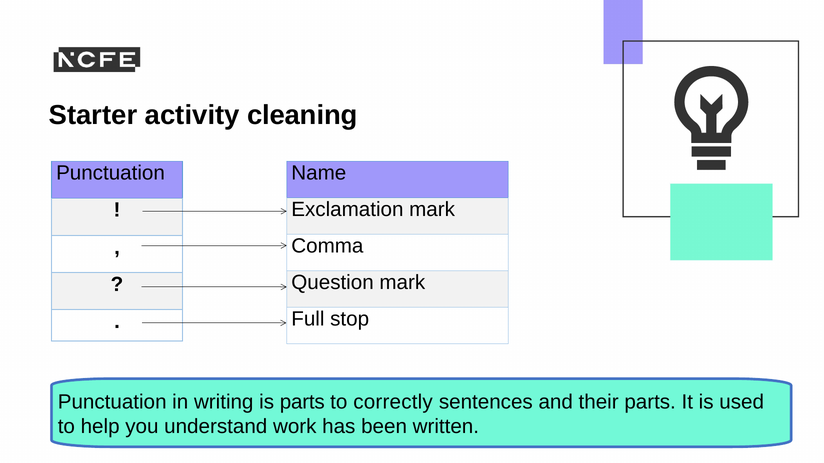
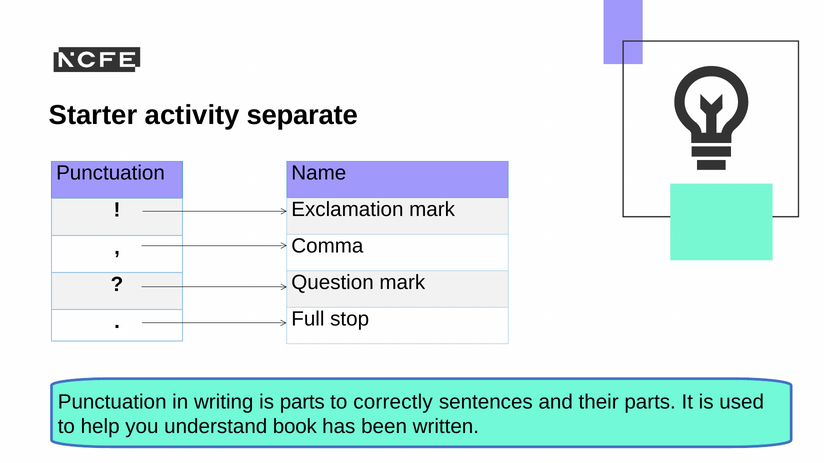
cleaning: cleaning -> separate
work: work -> book
